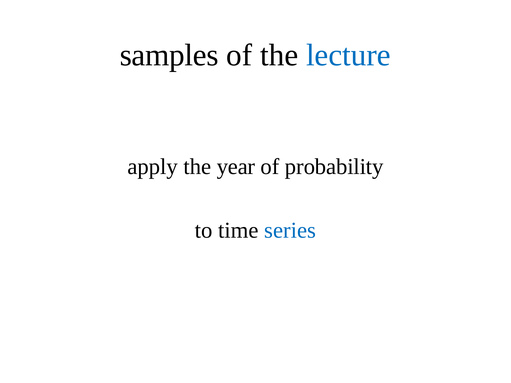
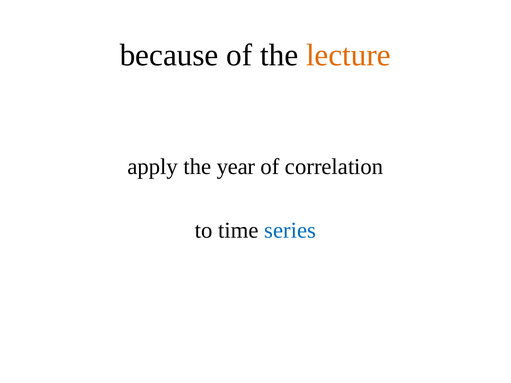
samples: samples -> because
lecture colour: blue -> orange
probability: probability -> correlation
